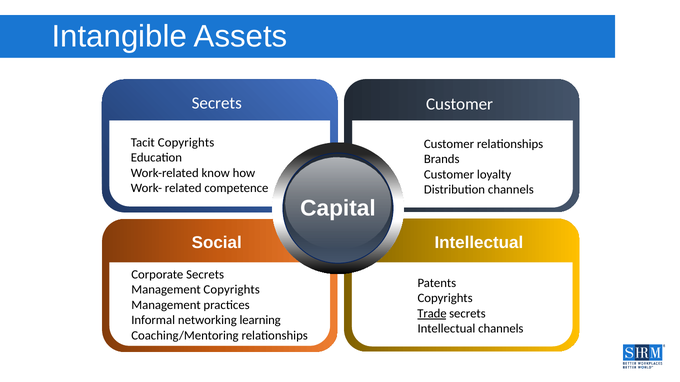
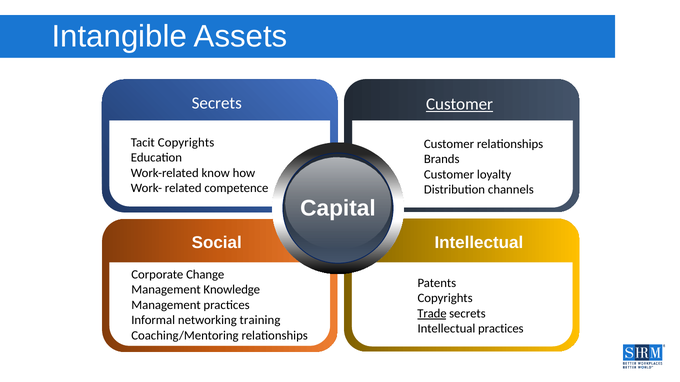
Customer at (460, 104) underline: none -> present
Corporate Secrets: Secrets -> Change
Management Copyrights: Copyrights -> Knowledge
learning: learning -> training
Intellectual channels: channels -> practices
